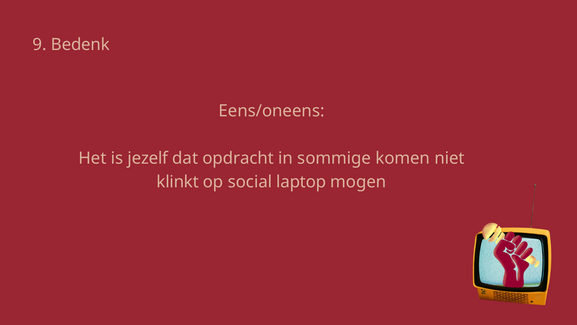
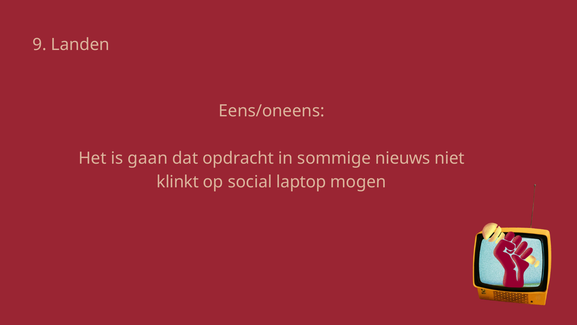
Bedenk: Bedenk -> Landen
jezelf: jezelf -> gaan
komen: komen -> nieuws
